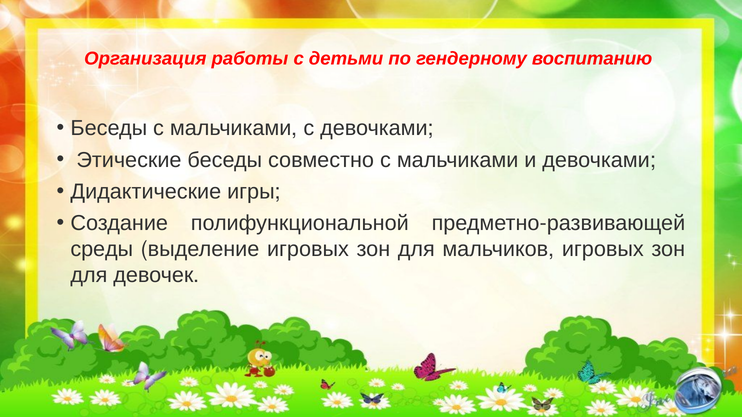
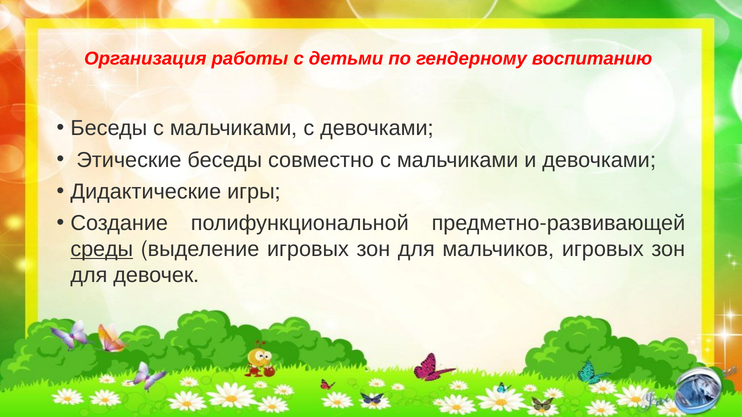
среды underline: none -> present
